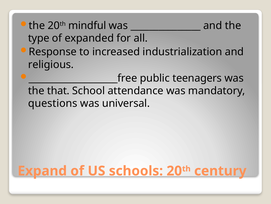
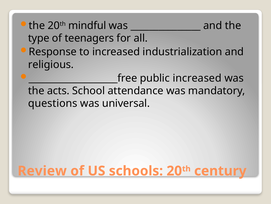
expanded: expanded -> teenagers
public teenagers: teenagers -> increased
that: that -> acts
Expand: Expand -> Review
